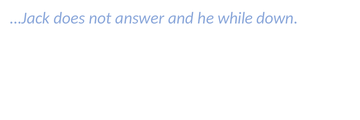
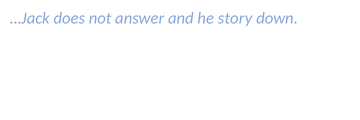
while: while -> story
